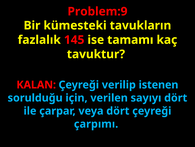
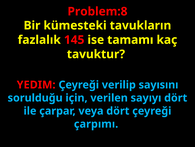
Problem:9: Problem:9 -> Problem:8
KALAN: KALAN -> YEDIM
istenen: istenen -> sayısını
